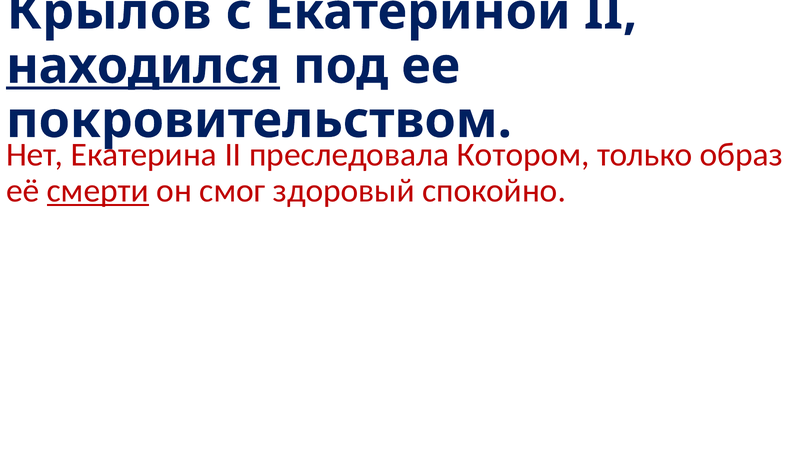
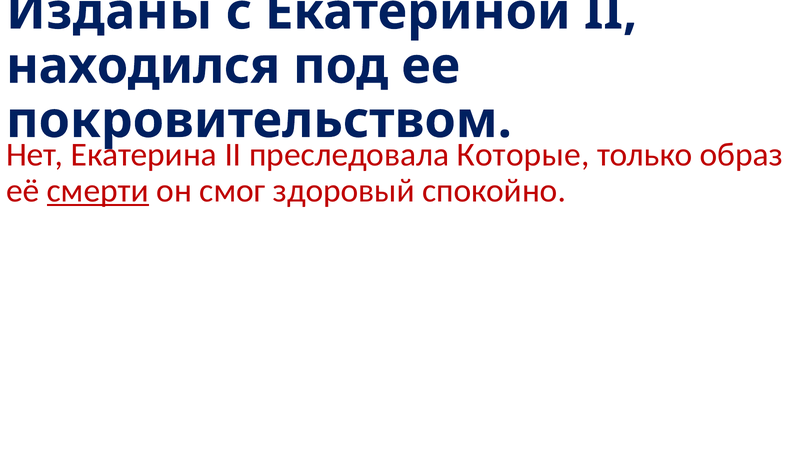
Крылов: Крылов -> Изданы
находился underline: present -> none
Котором: Котором -> Которые
